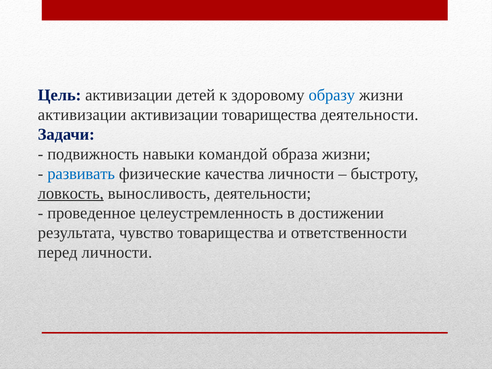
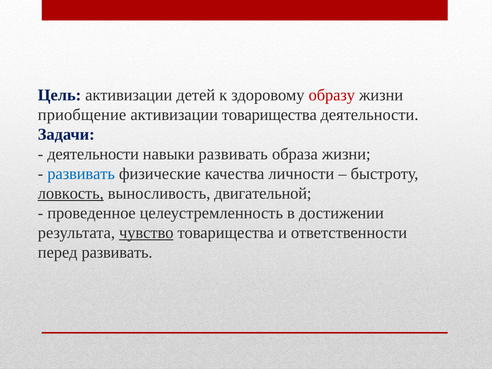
образу colour: blue -> red
активизации at (82, 115): активизации -> приобщение
подвижность at (93, 154): подвижность -> деятельности
навыки командой: командой -> развивать
выносливость деятельности: деятельности -> двигательной
чувство underline: none -> present
перед личности: личности -> развивать
